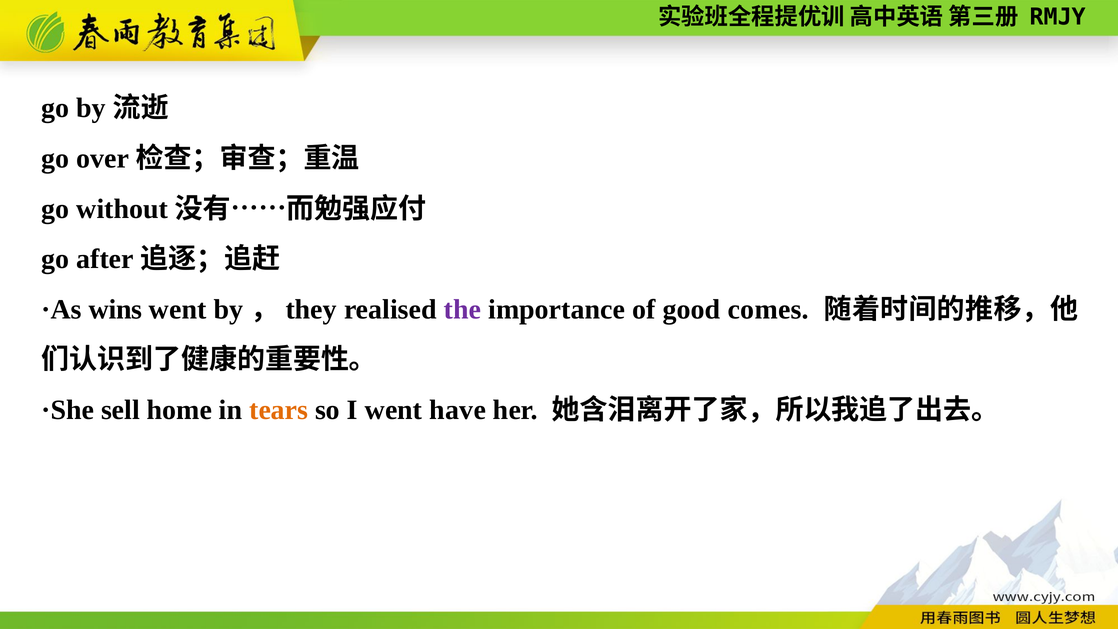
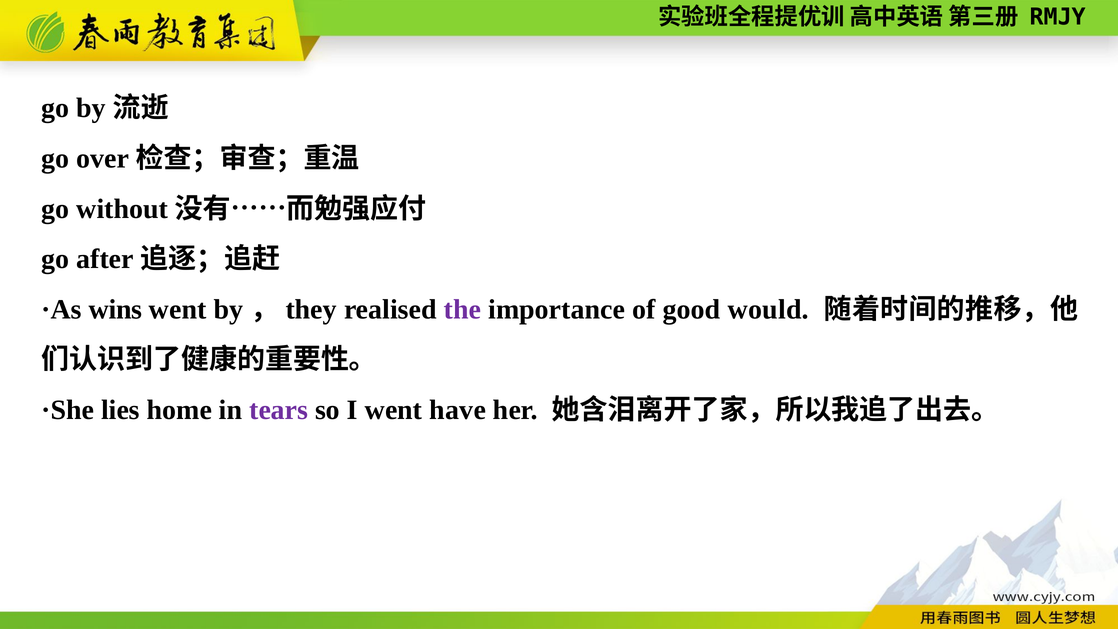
comes: comes -> would
sell: sell -> lies
tears colour: orange -> purple
